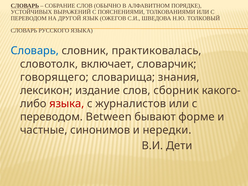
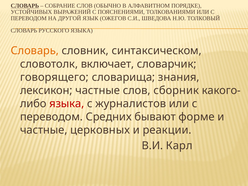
Словарь at (35, 51) colour: blue -> orange
практиковалась: практиковалась -> синтаксическом
лексикон издание: издание -> частные
Between: Between -> Средних
синонимов: синонимов -> церковных
нередки: нередки -> реакции
Дети: Дети -> Карл
